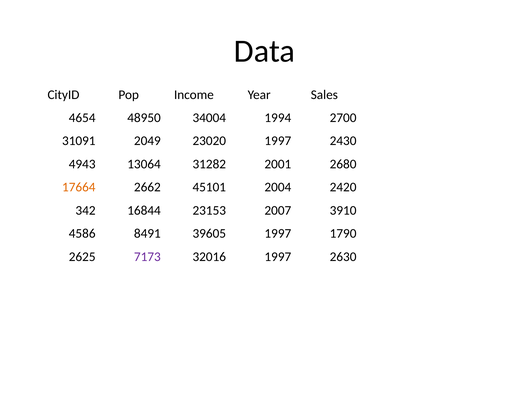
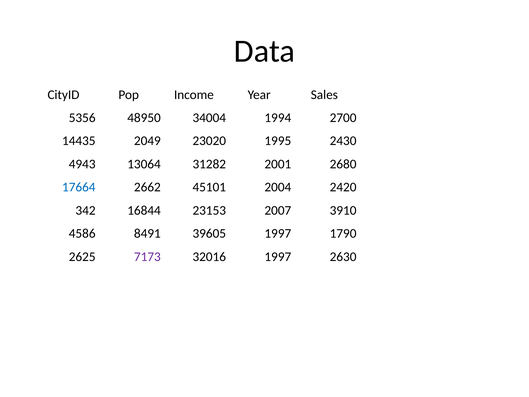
4654: 4654 -> 5356
31091: 31091 -> 14435
23020 1997: 1997 -> 1995
17664 colour: orange -> blue
